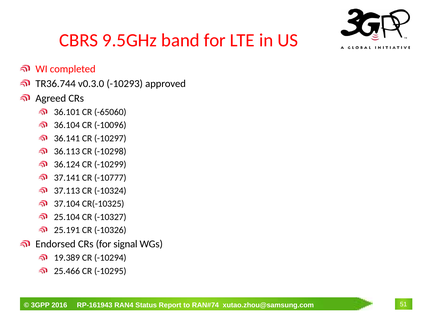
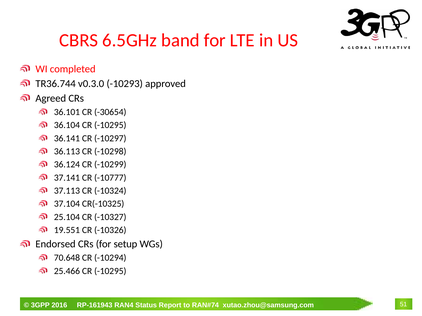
9.5GHz: 9.5GHz -> 6.5GHz
-65060: -65060 -> -30654
36.104 CR -10096: -10096 -> -10295
25.191: 25.191 -> 19.551
signal: signal -> setup
19.389: 19.389 -> 70.648
